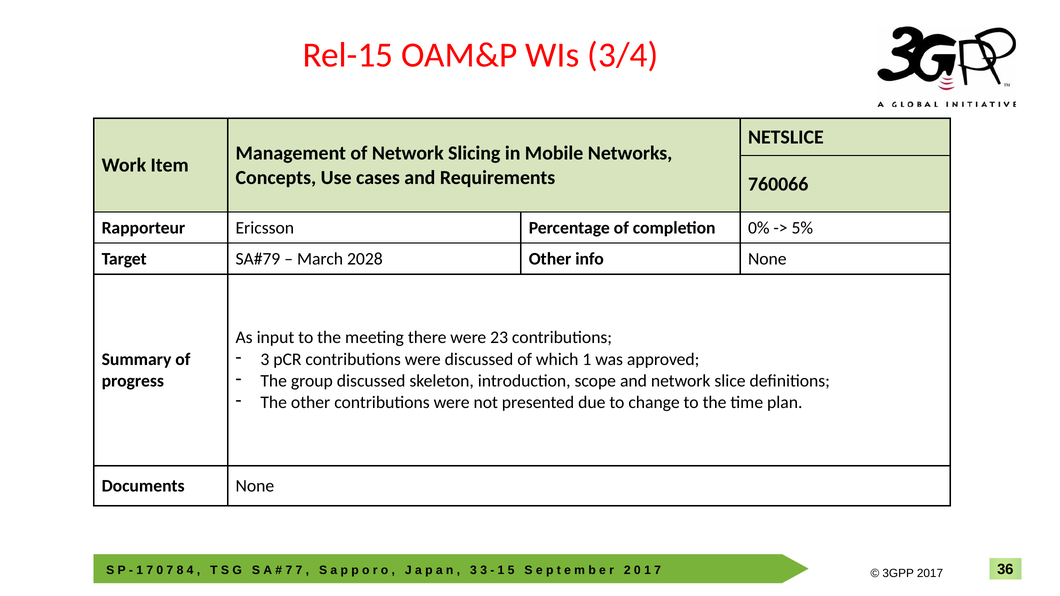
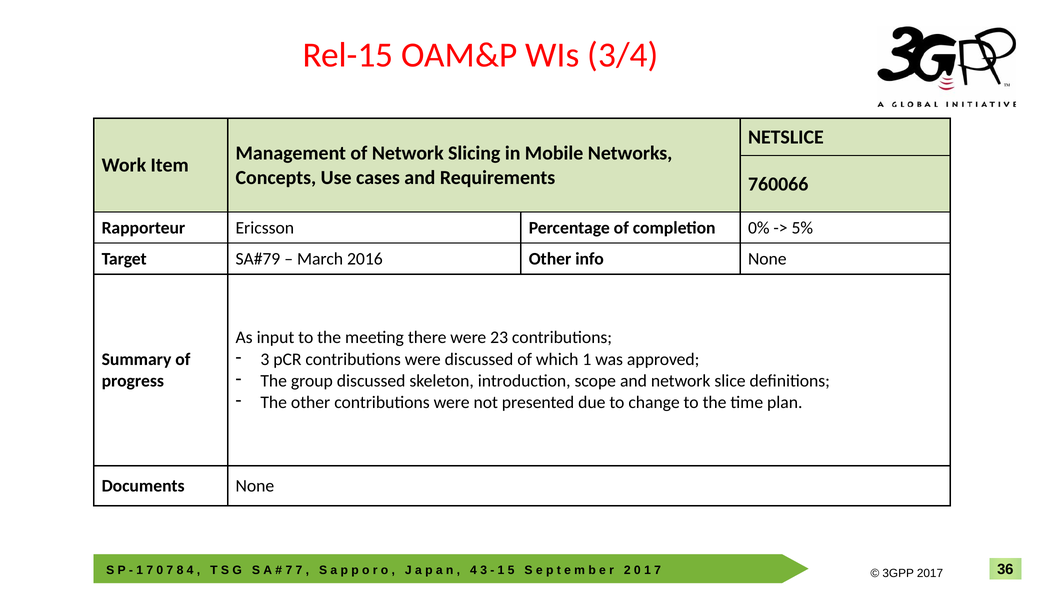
2028: 2028 -> 2016
3 at (473, 570): 3 -> 4
